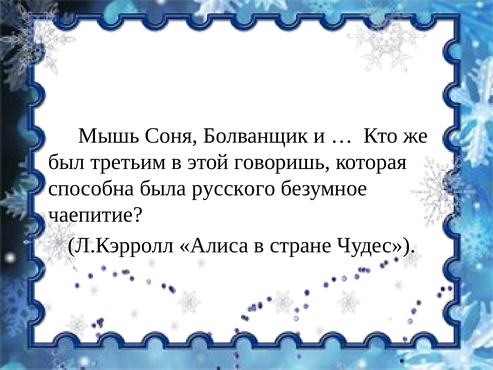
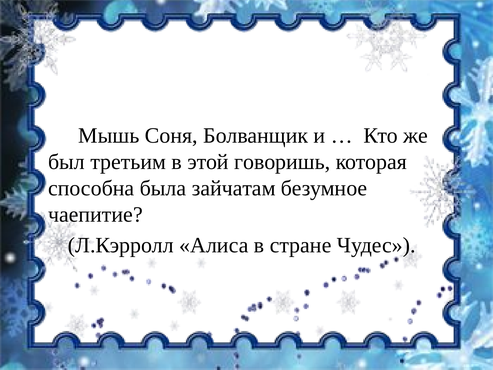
русского: русского -> зайчатам
